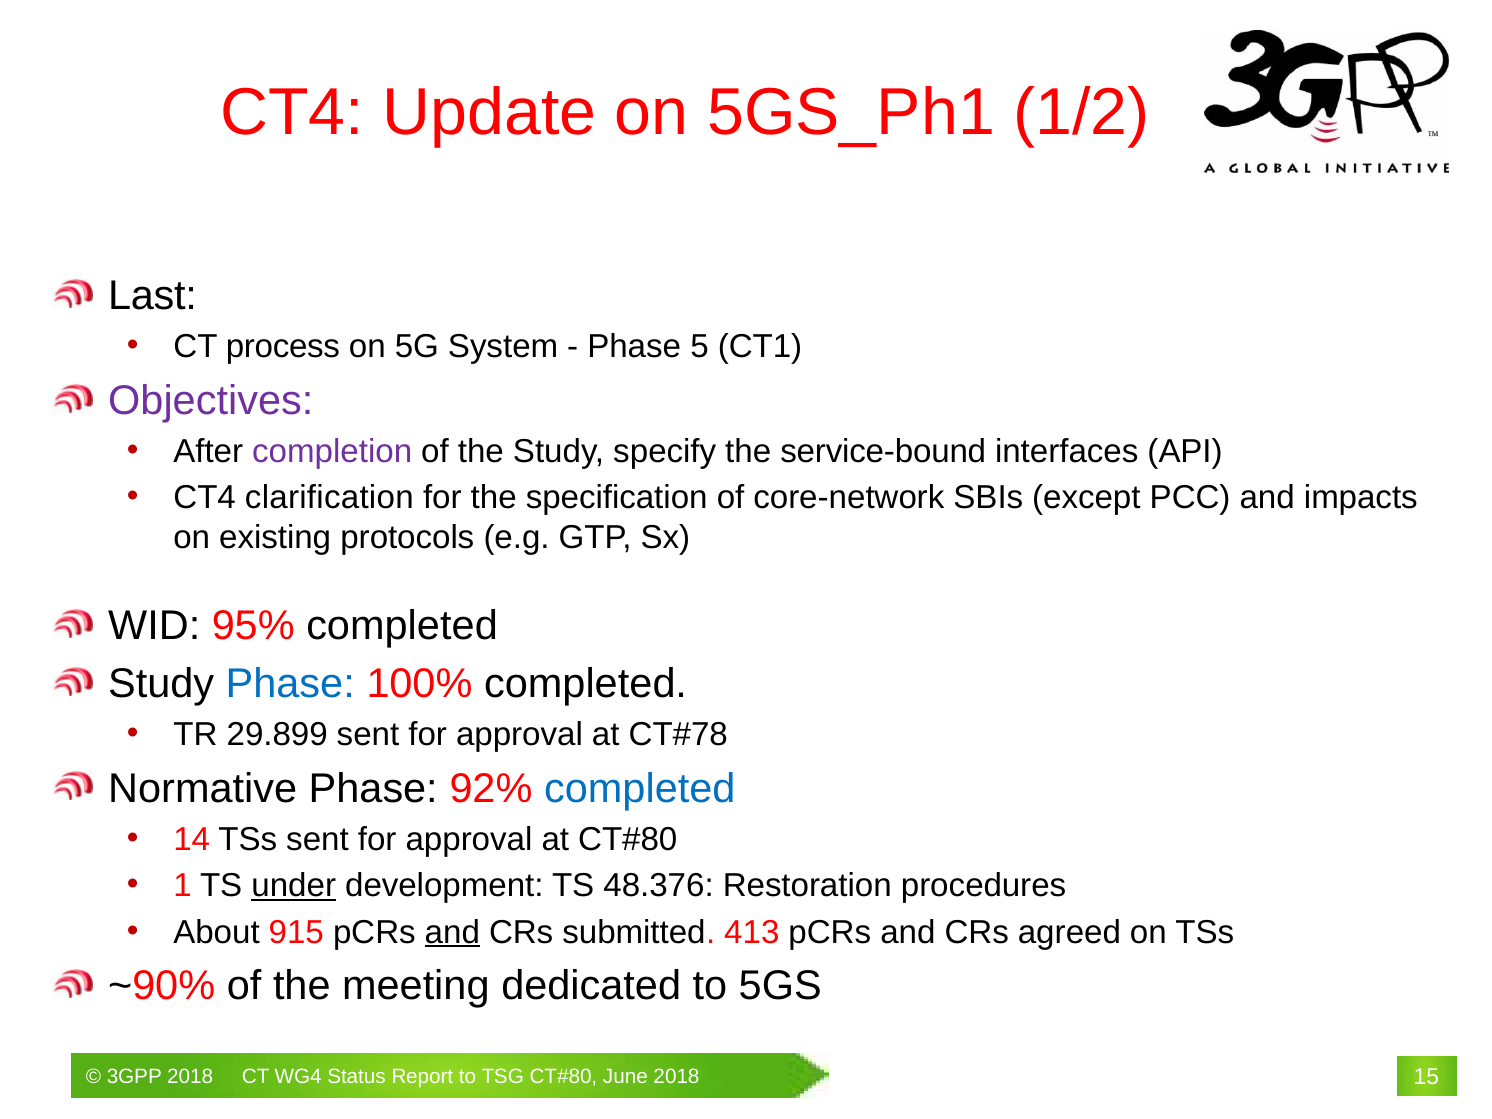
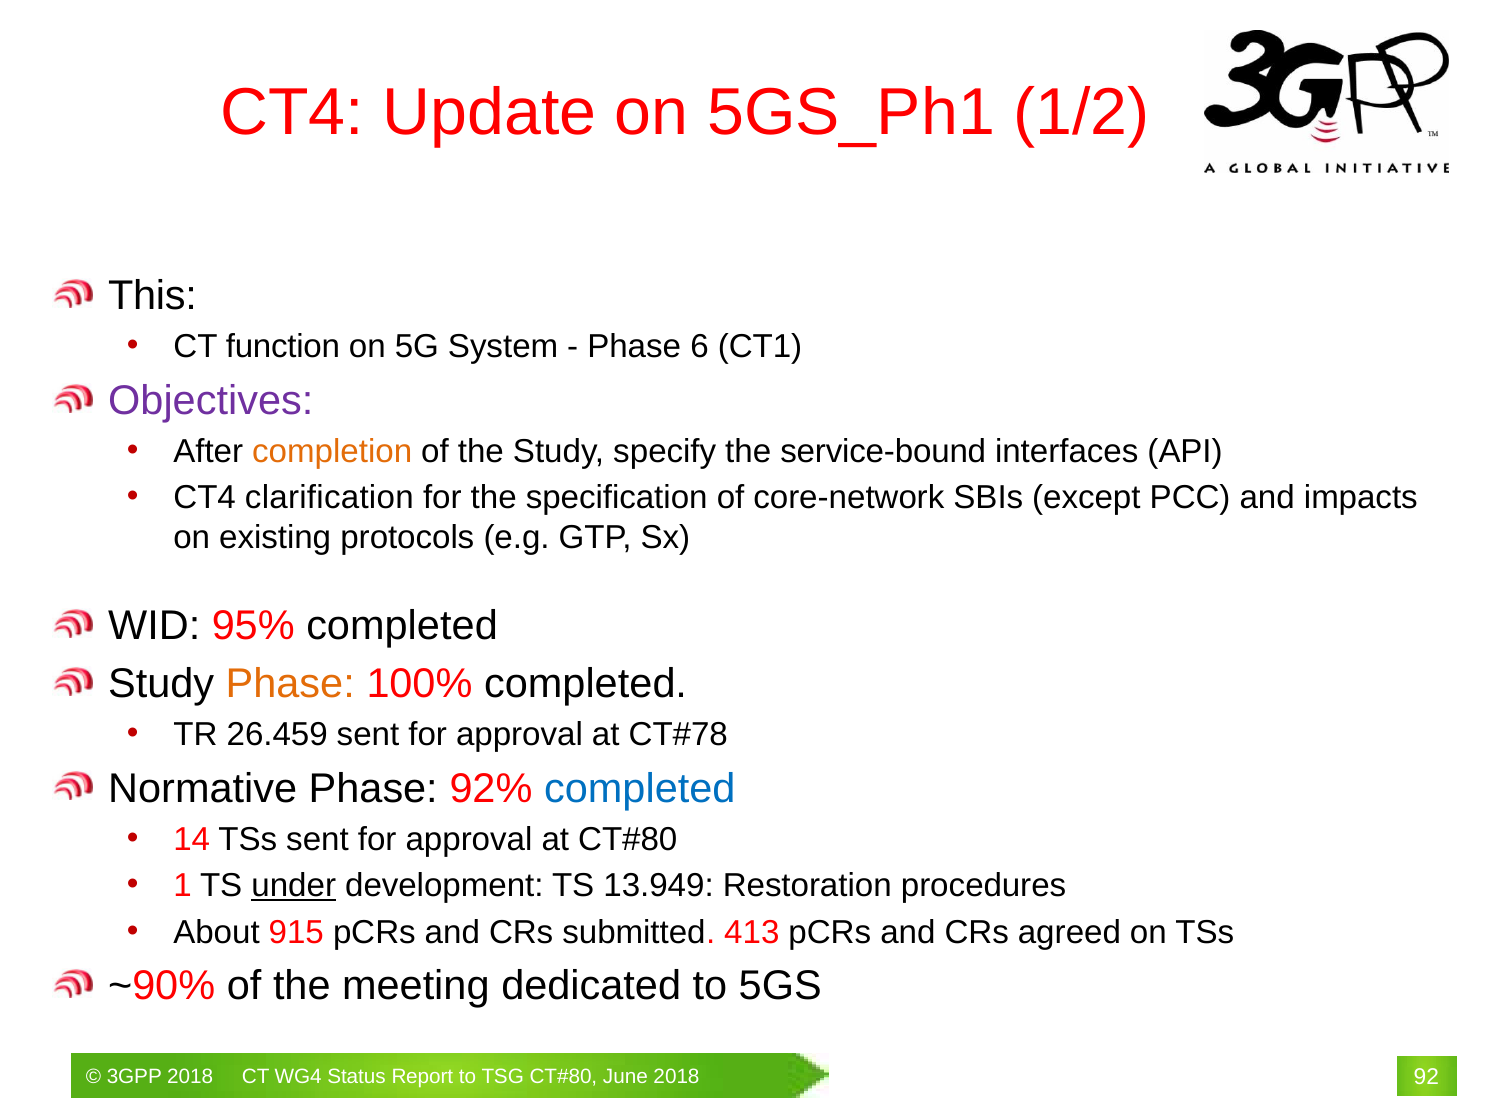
Last: Last -> This
process: process -> function
5: 5 -> 6
completion colour: purple -> orange
Phase at (290, 684) colour: blue -> orange
29.899: 29.899 -> 26.459
48.376: 48.376 -> 13.949
and at (452, 932) underline: present -> none
15: 15 -> 92
